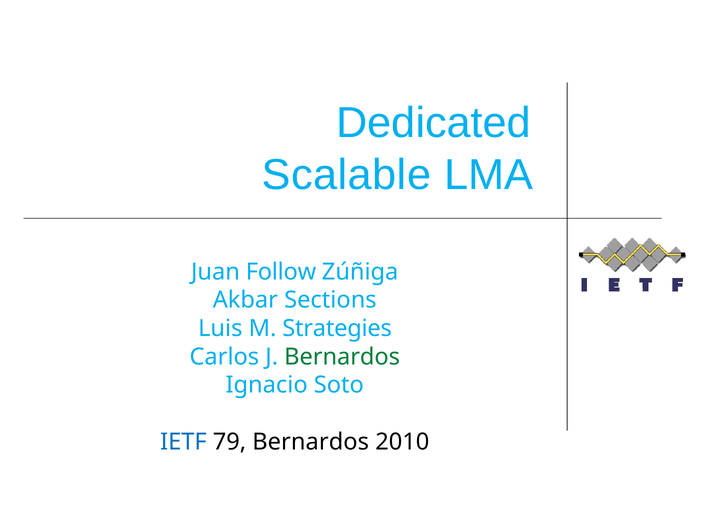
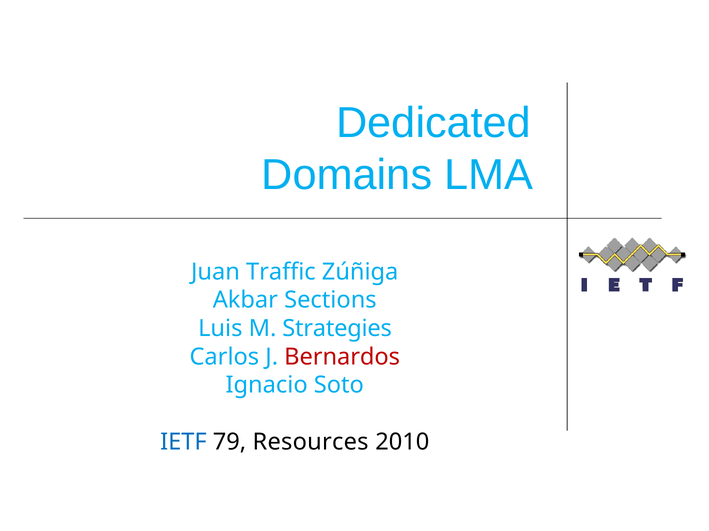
Scalable: Scalable -> Domains
Follow: Follow -> Traffic
Bernardos at (342, 357) colour: green -> red
79 Bernardos: Bernardos -> Resources
